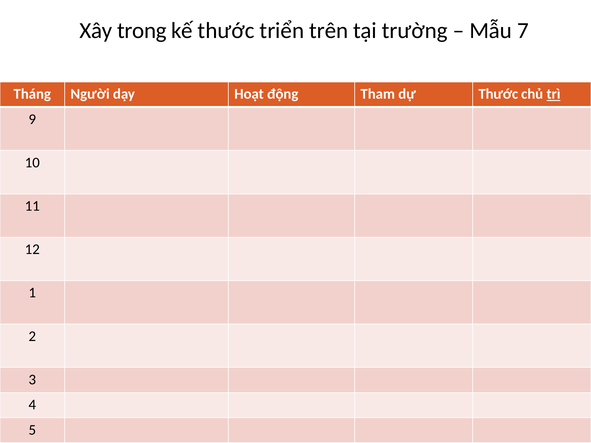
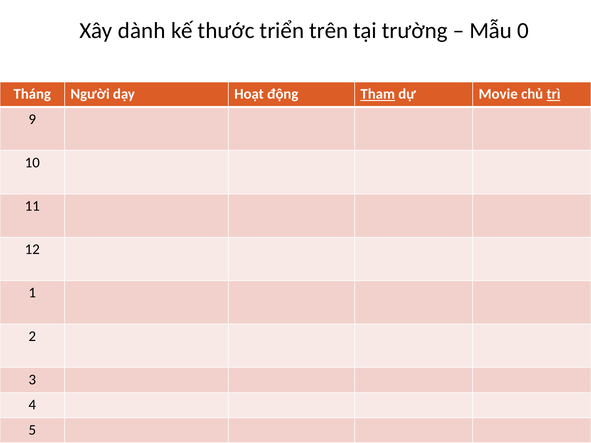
trong: trong -> dành
7: 7 -> 0
Tham underline: none -> present
dự Thước: Thước -> Movie
